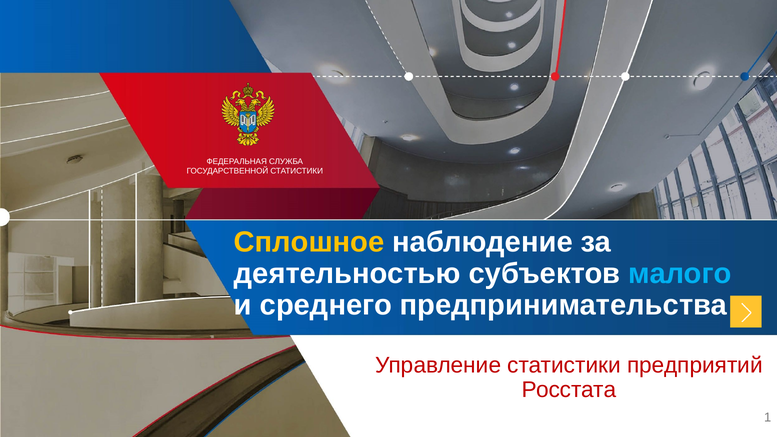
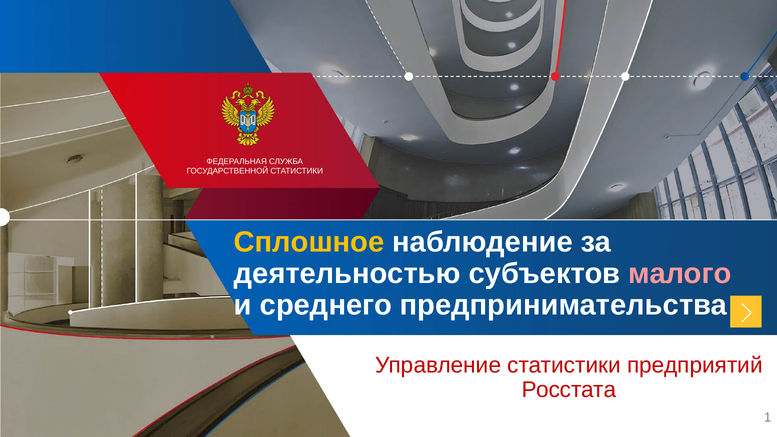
малого colour: light blue -> pink
